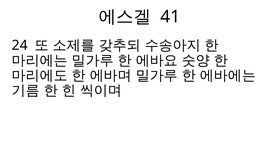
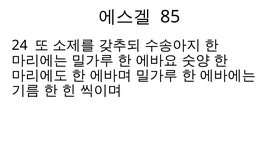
41: 41 -> 85
